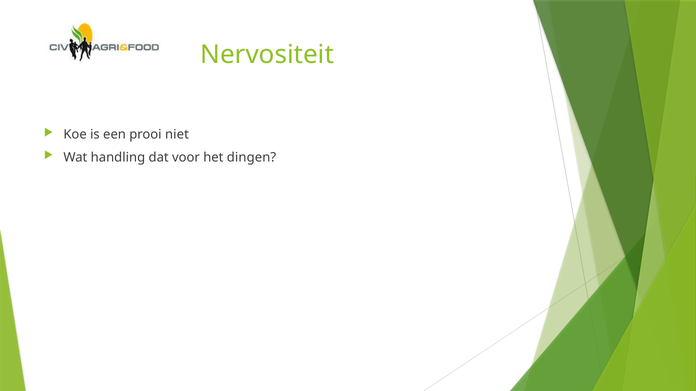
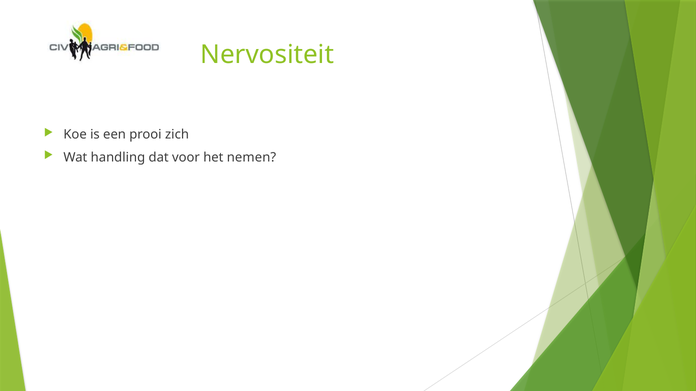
niet: niet -> zich
dingen: dingen -> nemen
